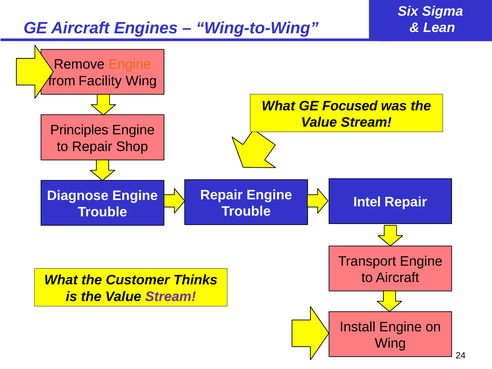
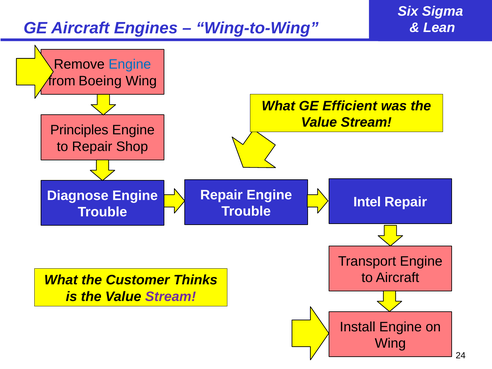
Engine at (130, 64) colour: orange -> blue
Facility: Facility -> Boeing
Focused: Focused -> Efficient
